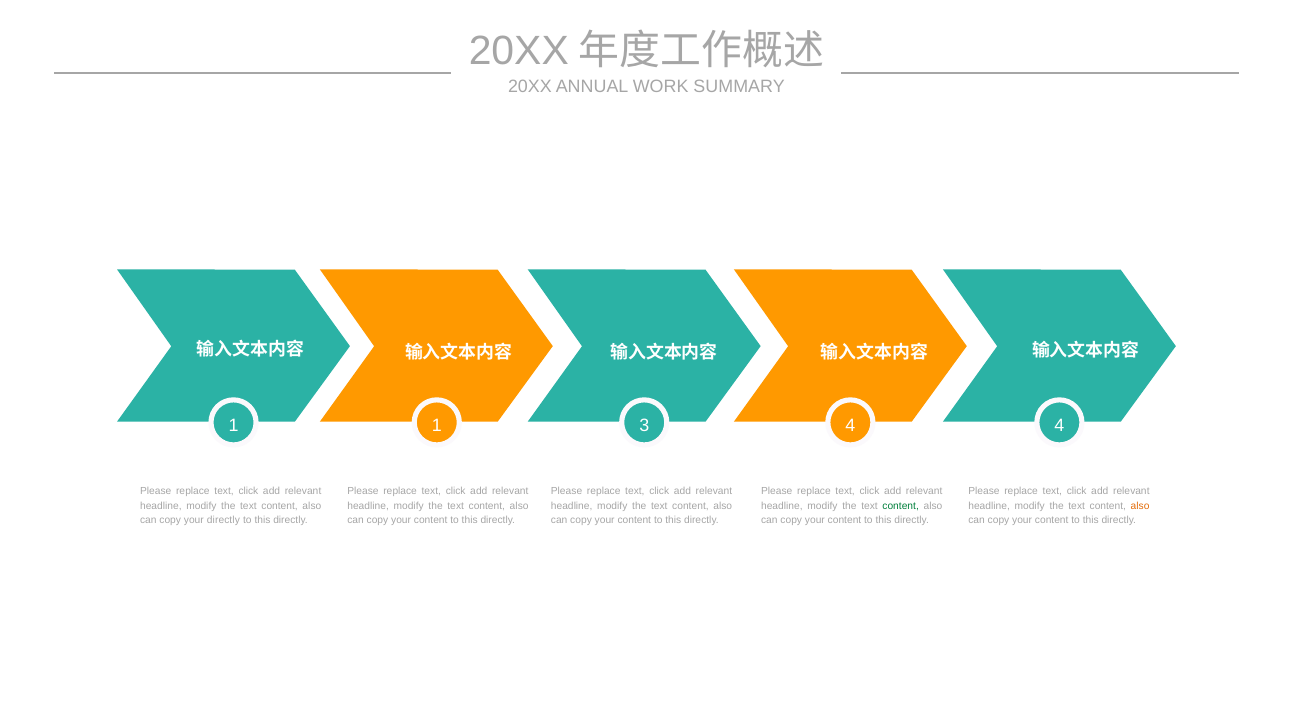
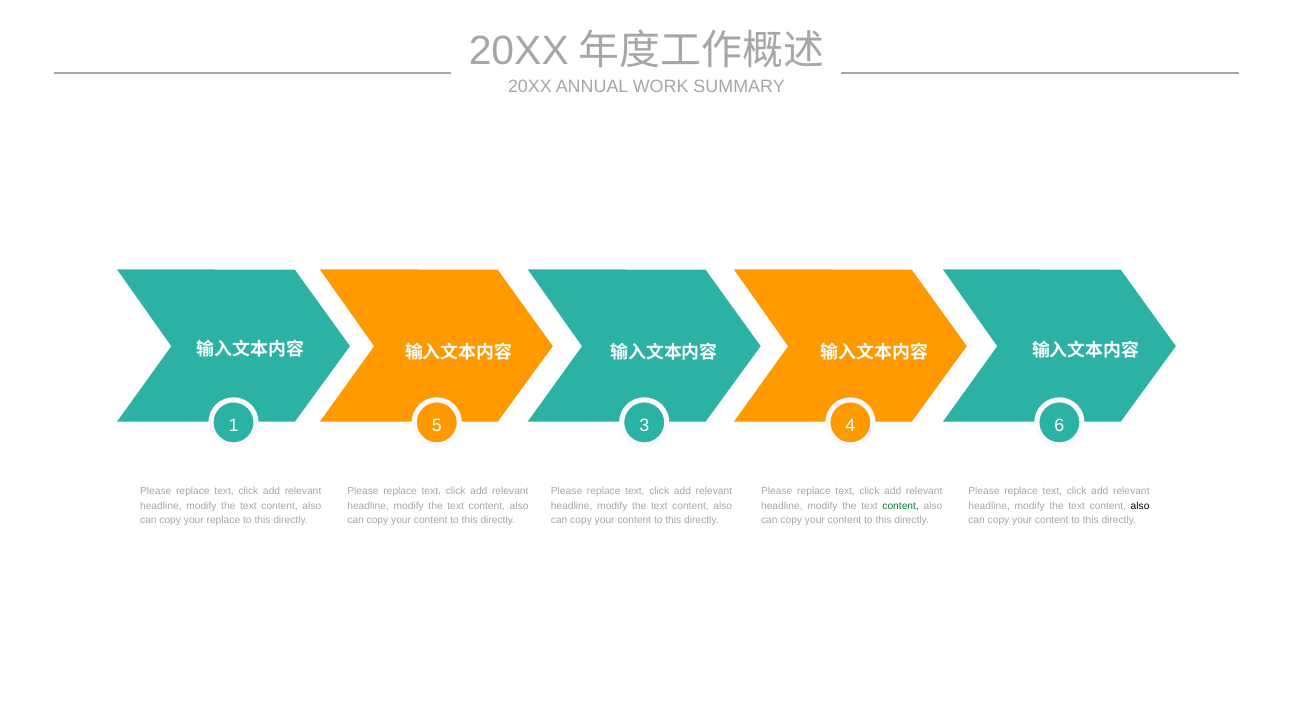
1 1: 1 -> 5
4 4: 4 -> 6
also at (1140, 506) colour: orange -> black
your directly: directly -> replace
